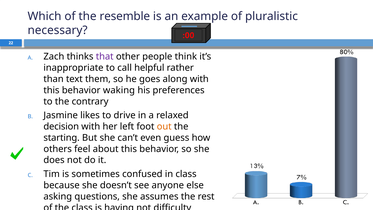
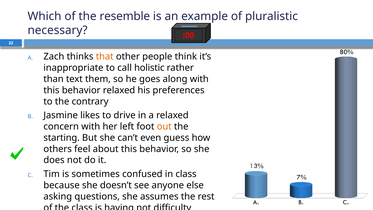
that colour: purple -> orange
helpful: helpful -> holistic
behavior waking: waking -> relaxed
decision: decision -> concern
